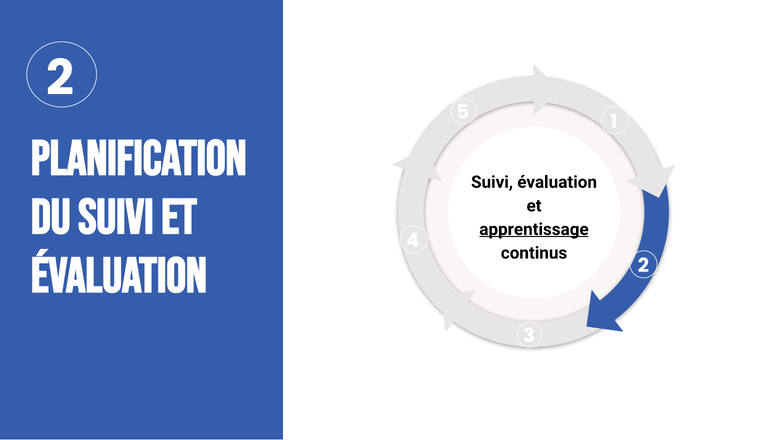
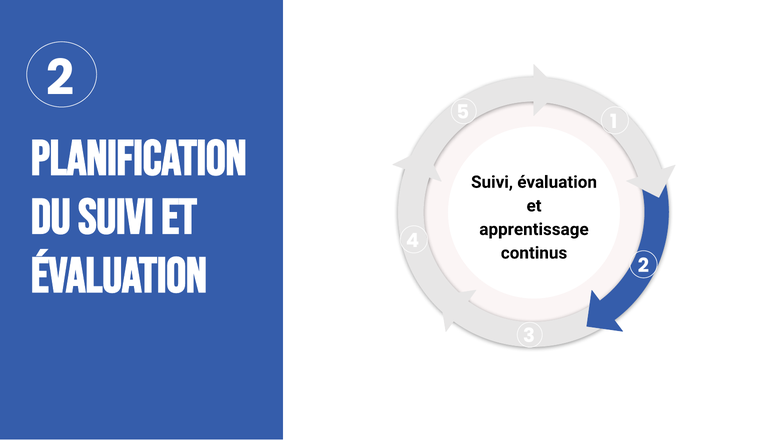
apprentissage underline: present -> none
